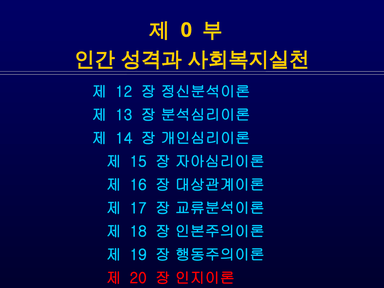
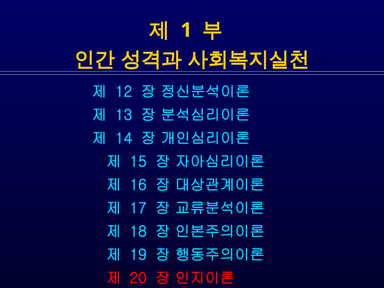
0: 0 -> 1
